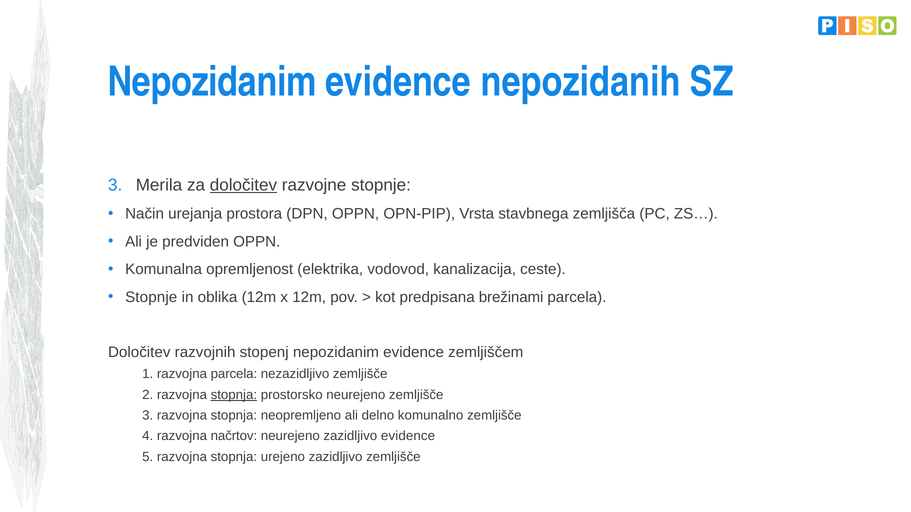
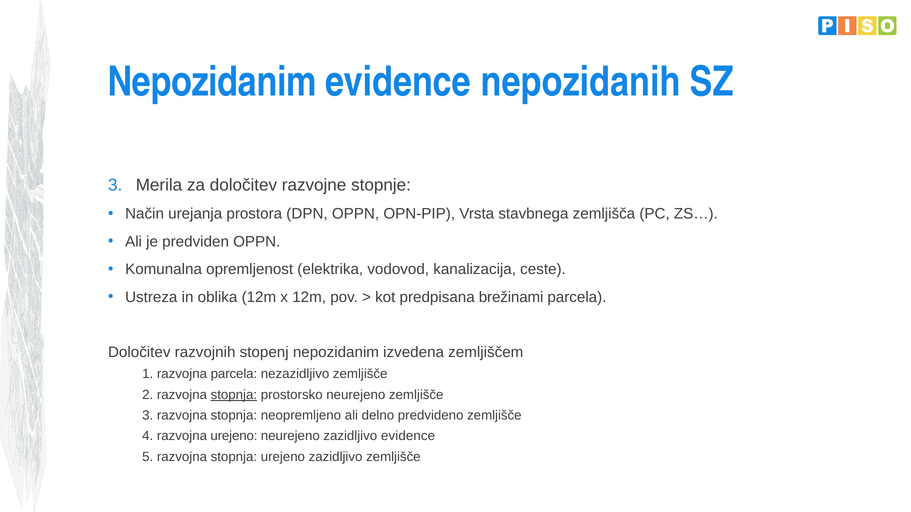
določitev at (243, 185) underline: present -> none
Stopnje at (151, 297): Stopnje -> Ustreza
stopenj nepozidanim evidence: evidence -> izvedena
komunalno: komunalno -> predvideno
razvojna načrtov: načrtov -> urejeno
